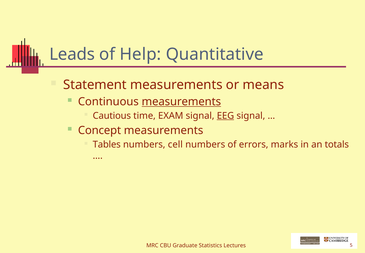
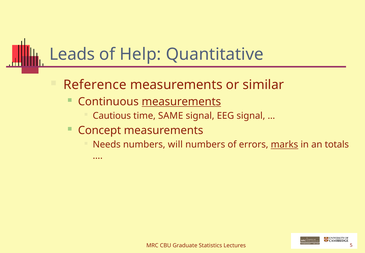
Statement: Statement -> Reference
means: means -> similar
EXAM: EXAM -> SAME
EEG underline: present -> none
Tables: Tables -> Needs
cell: cell -> will
marks underline: none -> present
